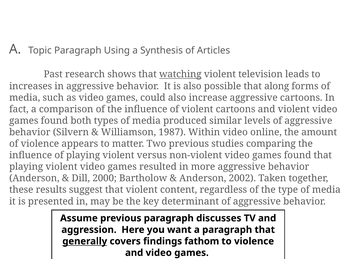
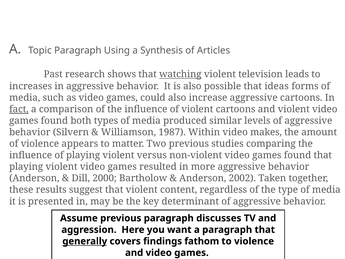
along: along -> ideas
fact underline: none -> present
online: online -> makes
